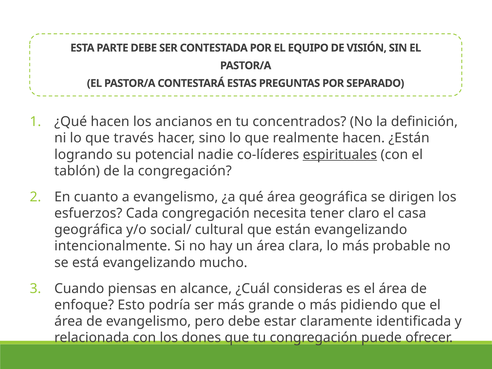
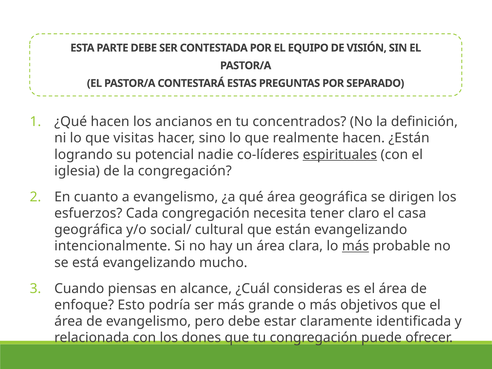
través: través -> visitas
tablón: tablón -> iglesia
más at (355, 246) underline: none -> present
pidiendo: pidiendo -> objetivos
